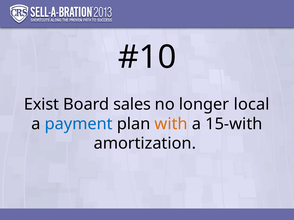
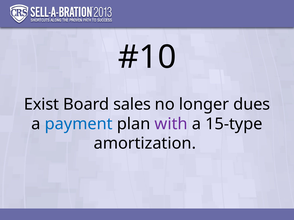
local: local -> dues
with colour: orange -> purple
15-with: 15-with -> 15-type
